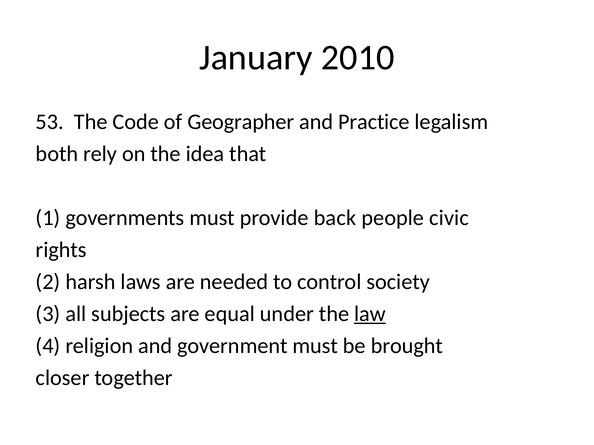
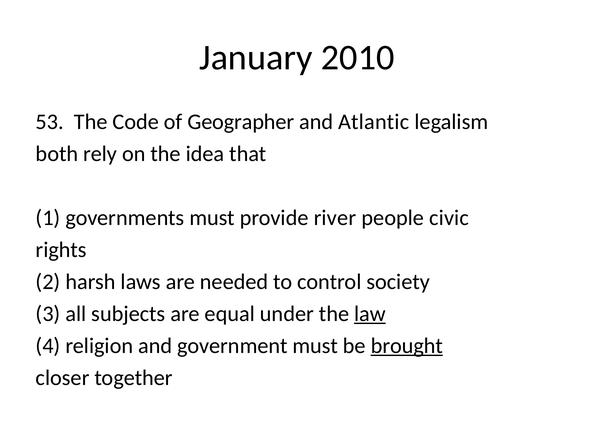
Practice: Practice -> Atlantic
back: back -> river
brought underline: none -> present
